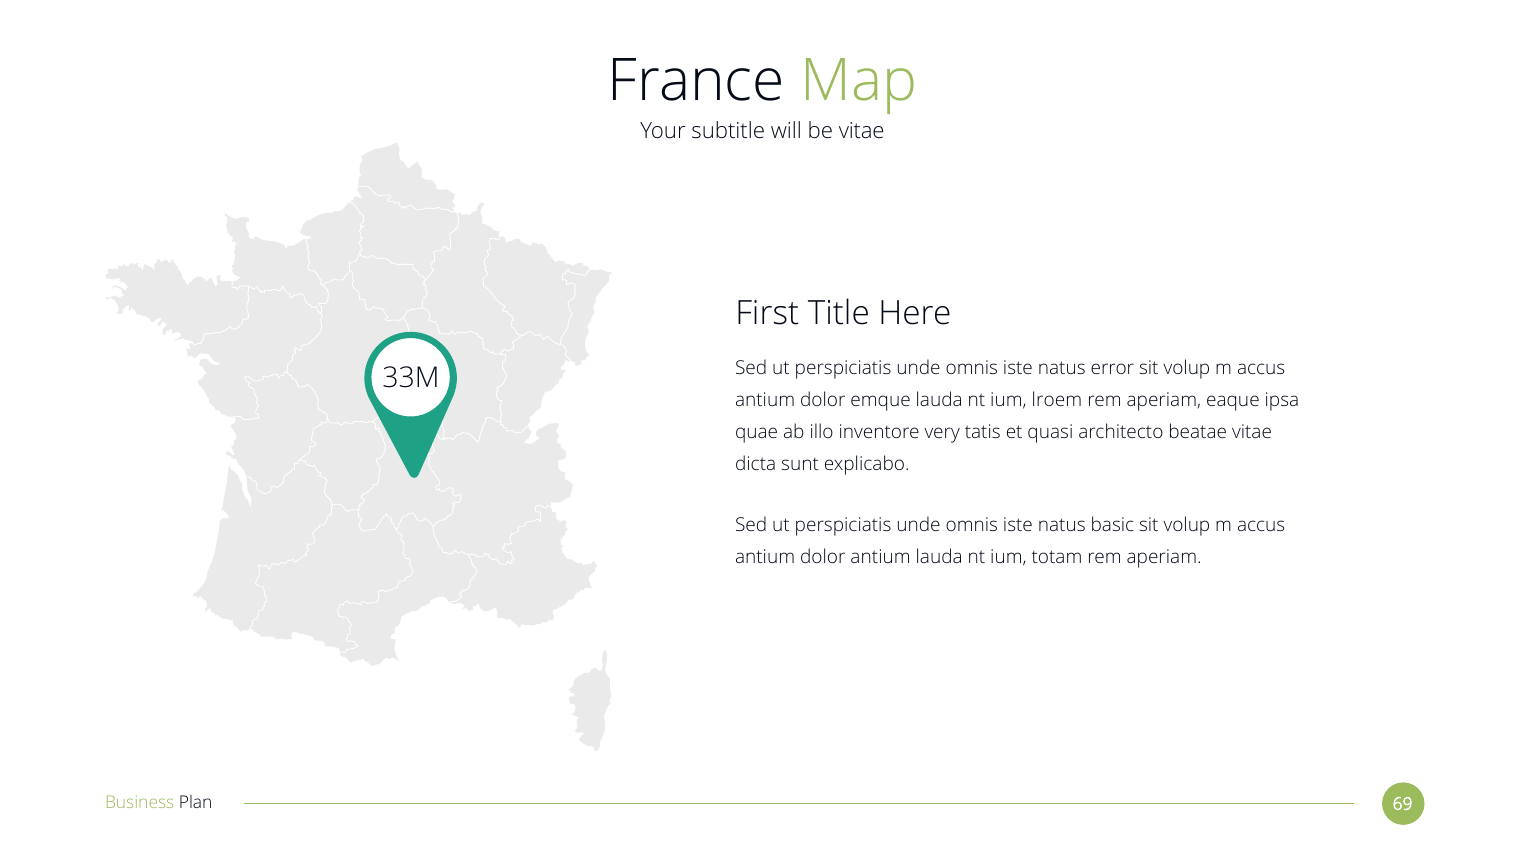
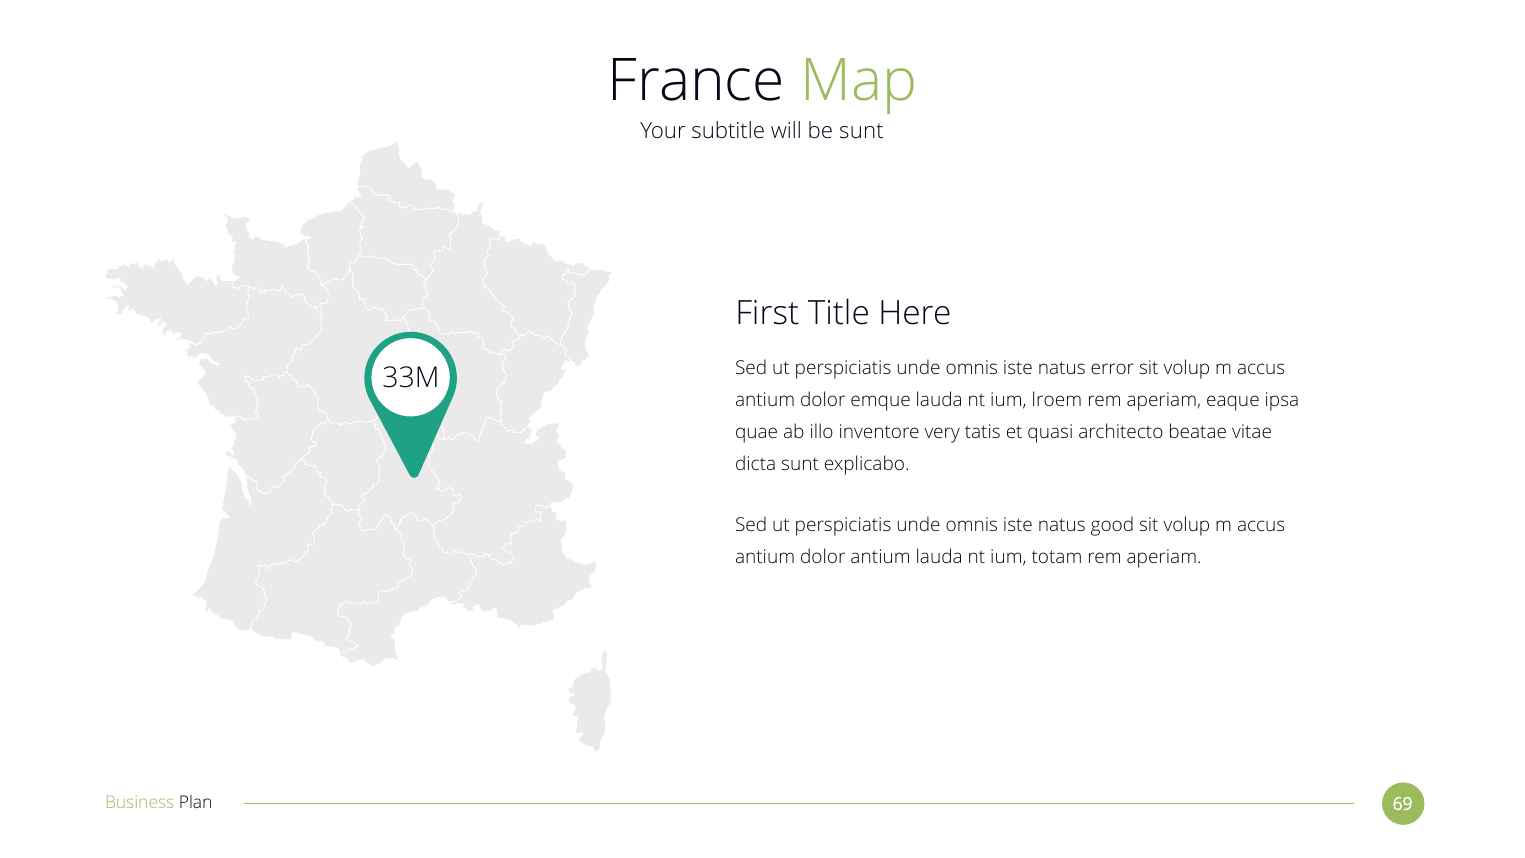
be vitae: vitae -> sunt
basic: basic -> good
